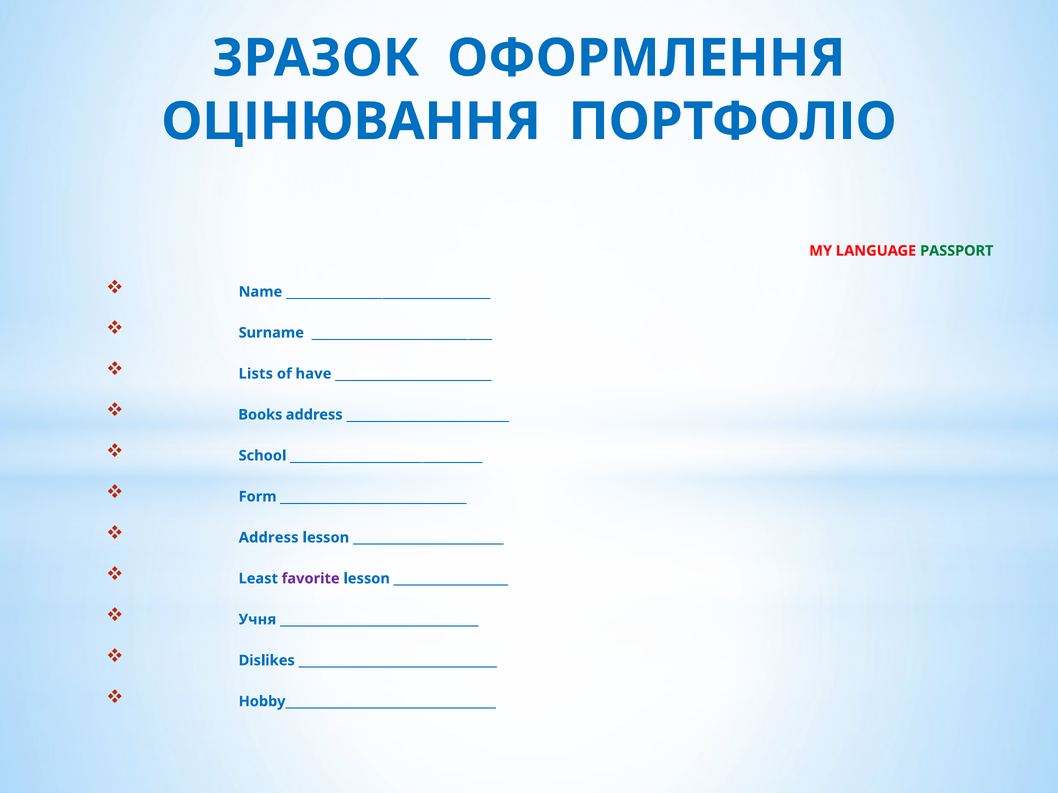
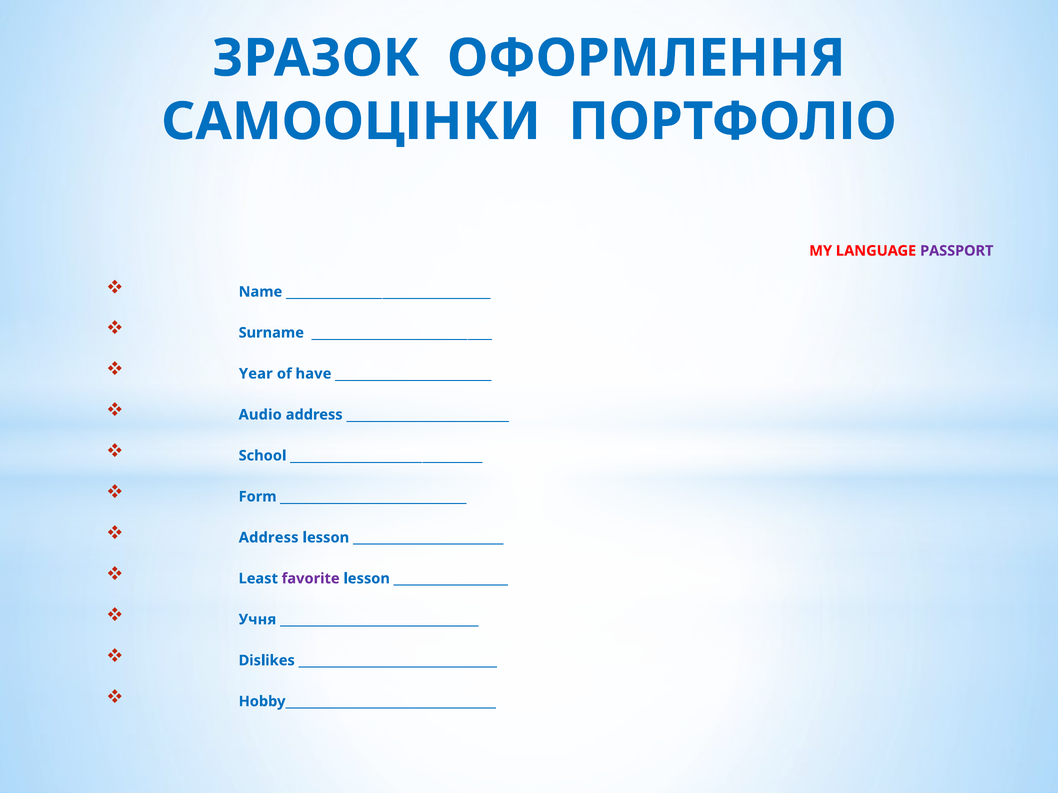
ОЦІНЮВАННЯ: ОЦІНЮВАННЯ -> САМООЦІНКИ
PASSPORT colour: green -> purple
Lists: Lists -> Year
Books: Books -> Audio
